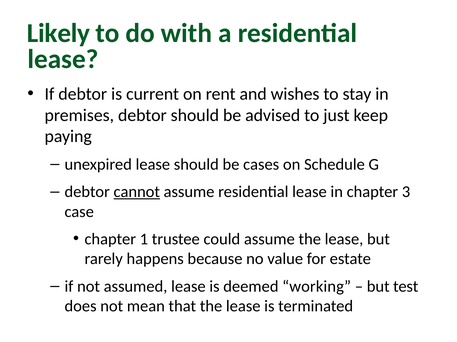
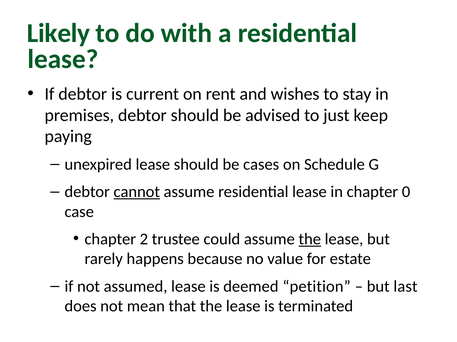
3: 3 -> 0
1: 1 -> 2
the at (310, 240) underline: none -> present
working: working -> petition
test: test -> last
